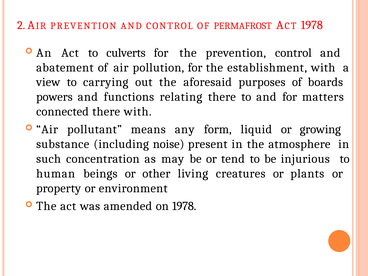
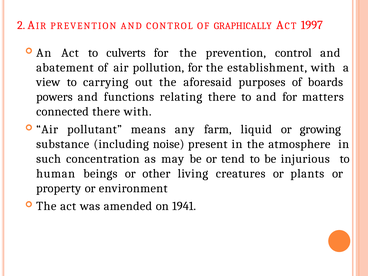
PERMAFROST: PERMAFROST -> GRAPHICALLY
1978 at (312, 25): 1978 -> 1997
form: form -> farm
on 1978: 1978 -> 1941
